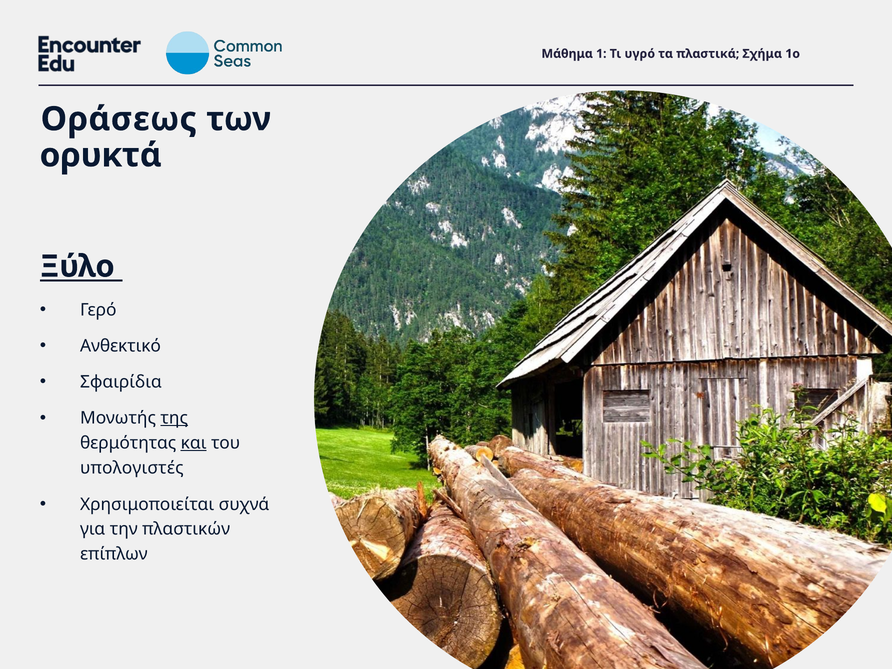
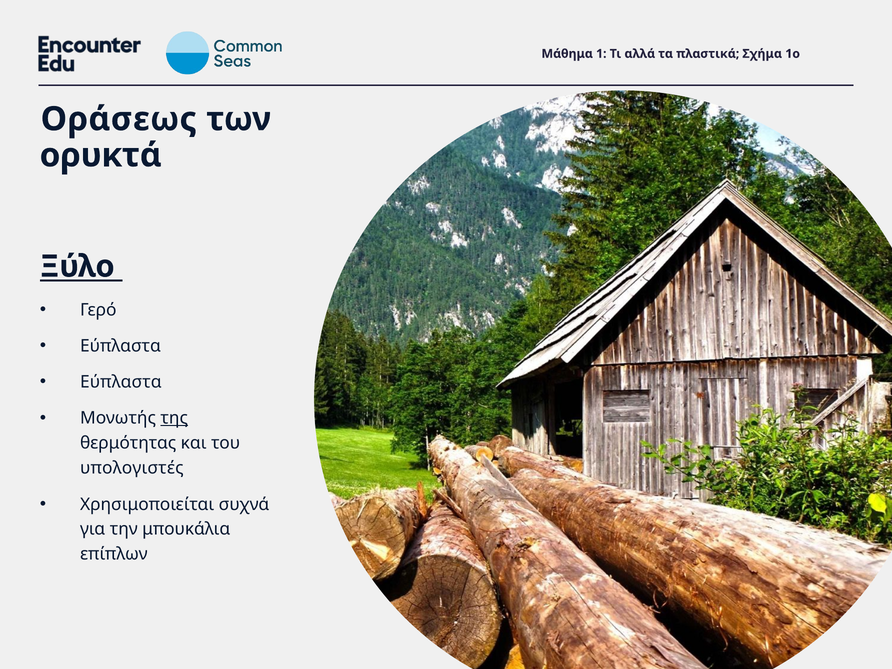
υγρό: υγρό -> αλλά
Ανθεκτικό at (121, 346): Ανθεκτικό -> Εύπλαστα
Σφαιρίδια at (121, 382): Σφαιρίδια -> Εύπλαστα
και underline: present -> none
πλαστικών: πλαστικών -> μπουκάλια
